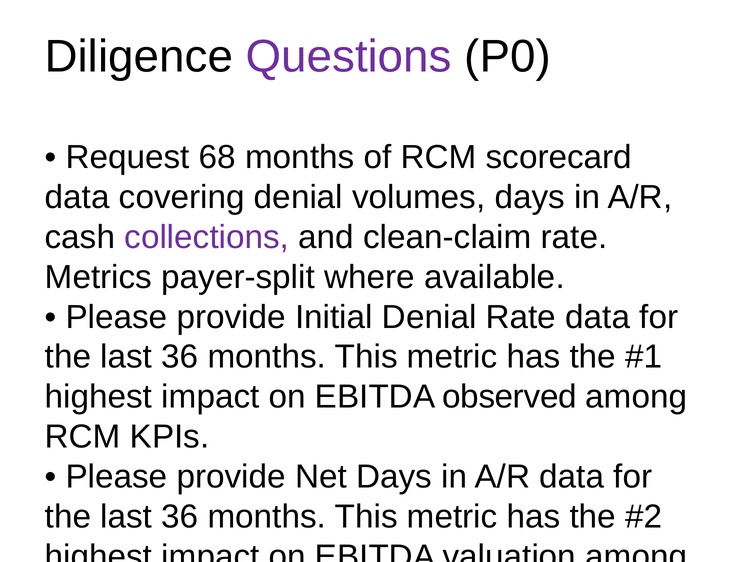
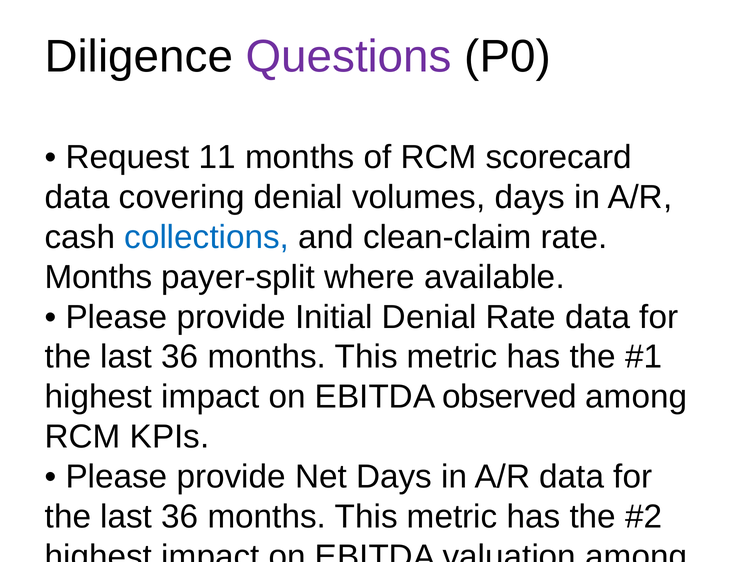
68: 68 -> 11
collections colour: purple -> blue
Metrics at (98, 277): Metrics -> Months
